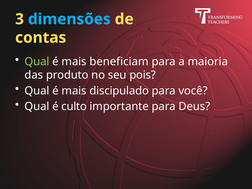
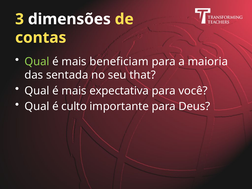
dimensões colour: light blue -> white
produto: produto -> sentada
pois: pois -> that
discipulado: discipulado -> expectativa
